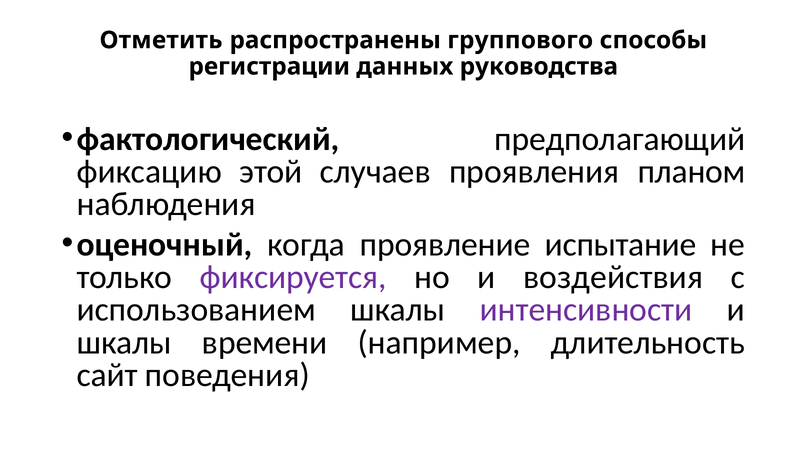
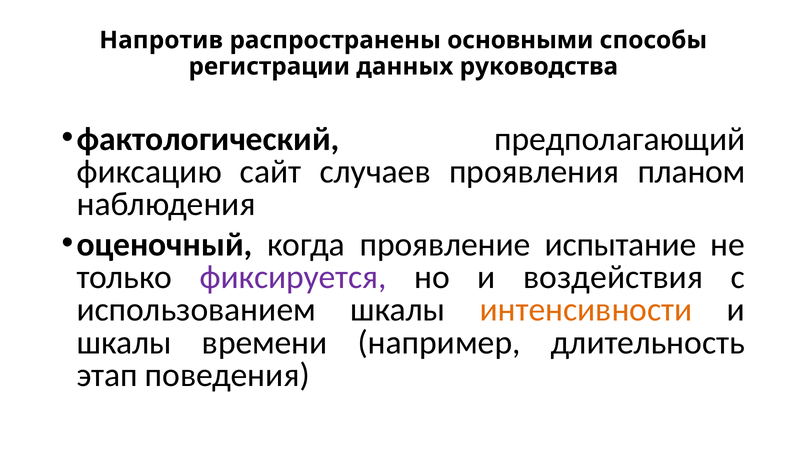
Отметить: Отметить -> Напротив
группового: группового -> основными
этой: этой -> сайт
интенсивности colour: purple -> orange
сайт: сайт -> этап
